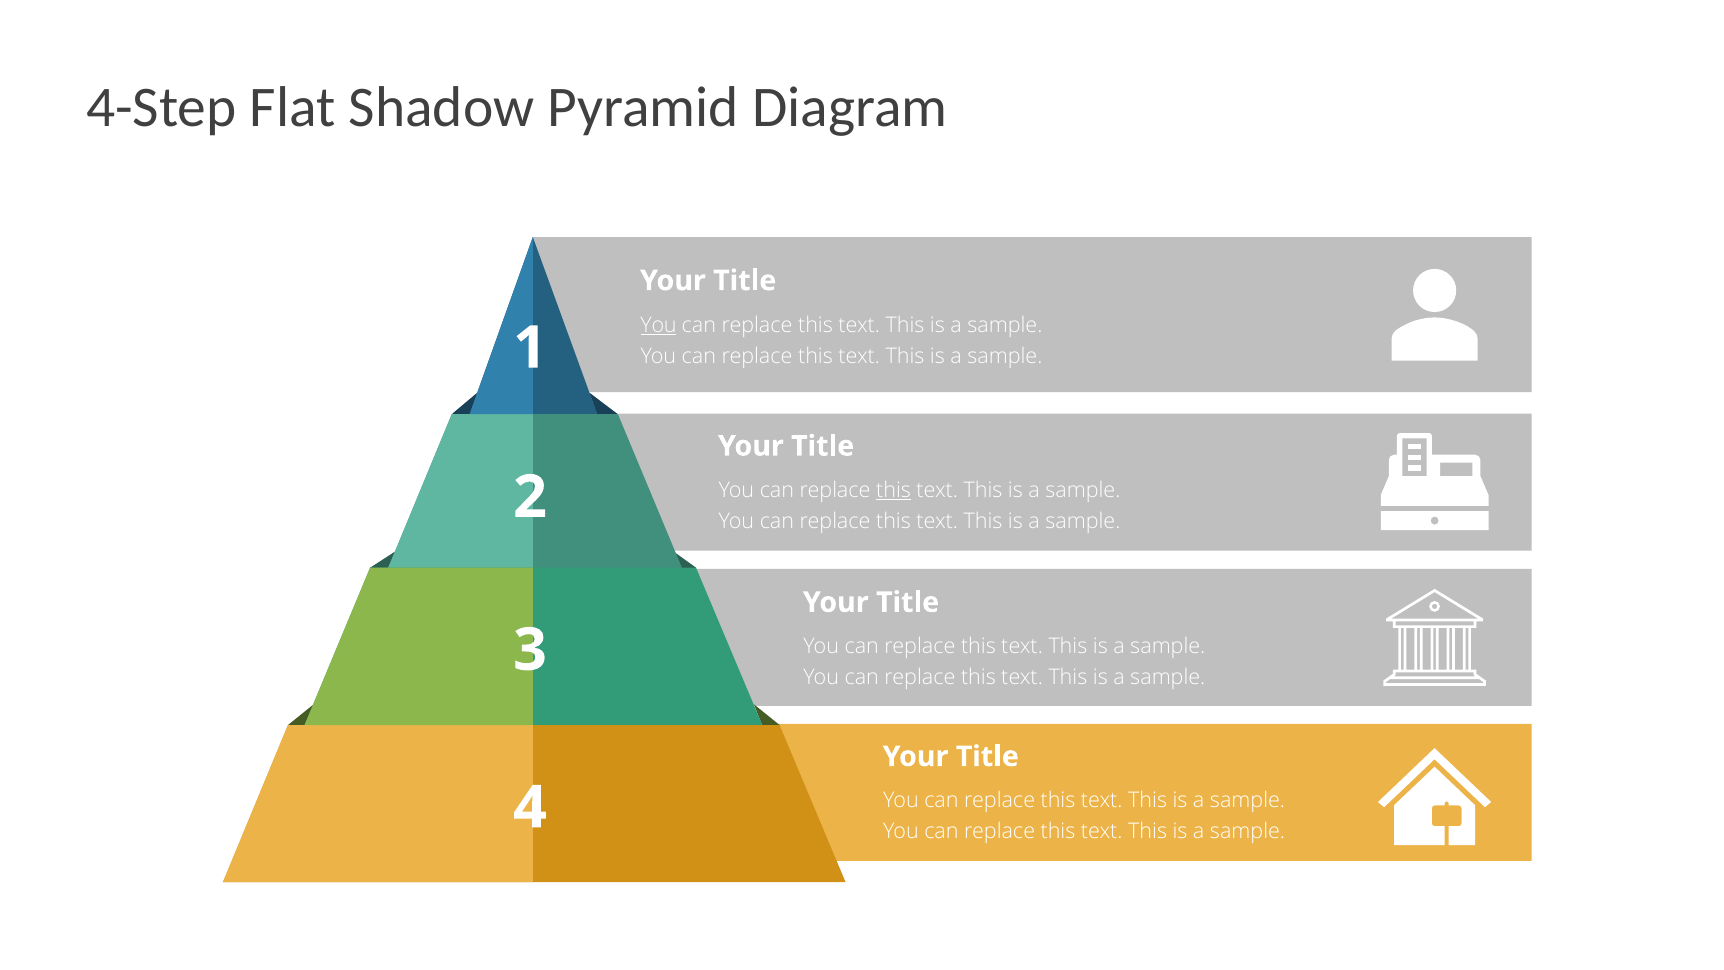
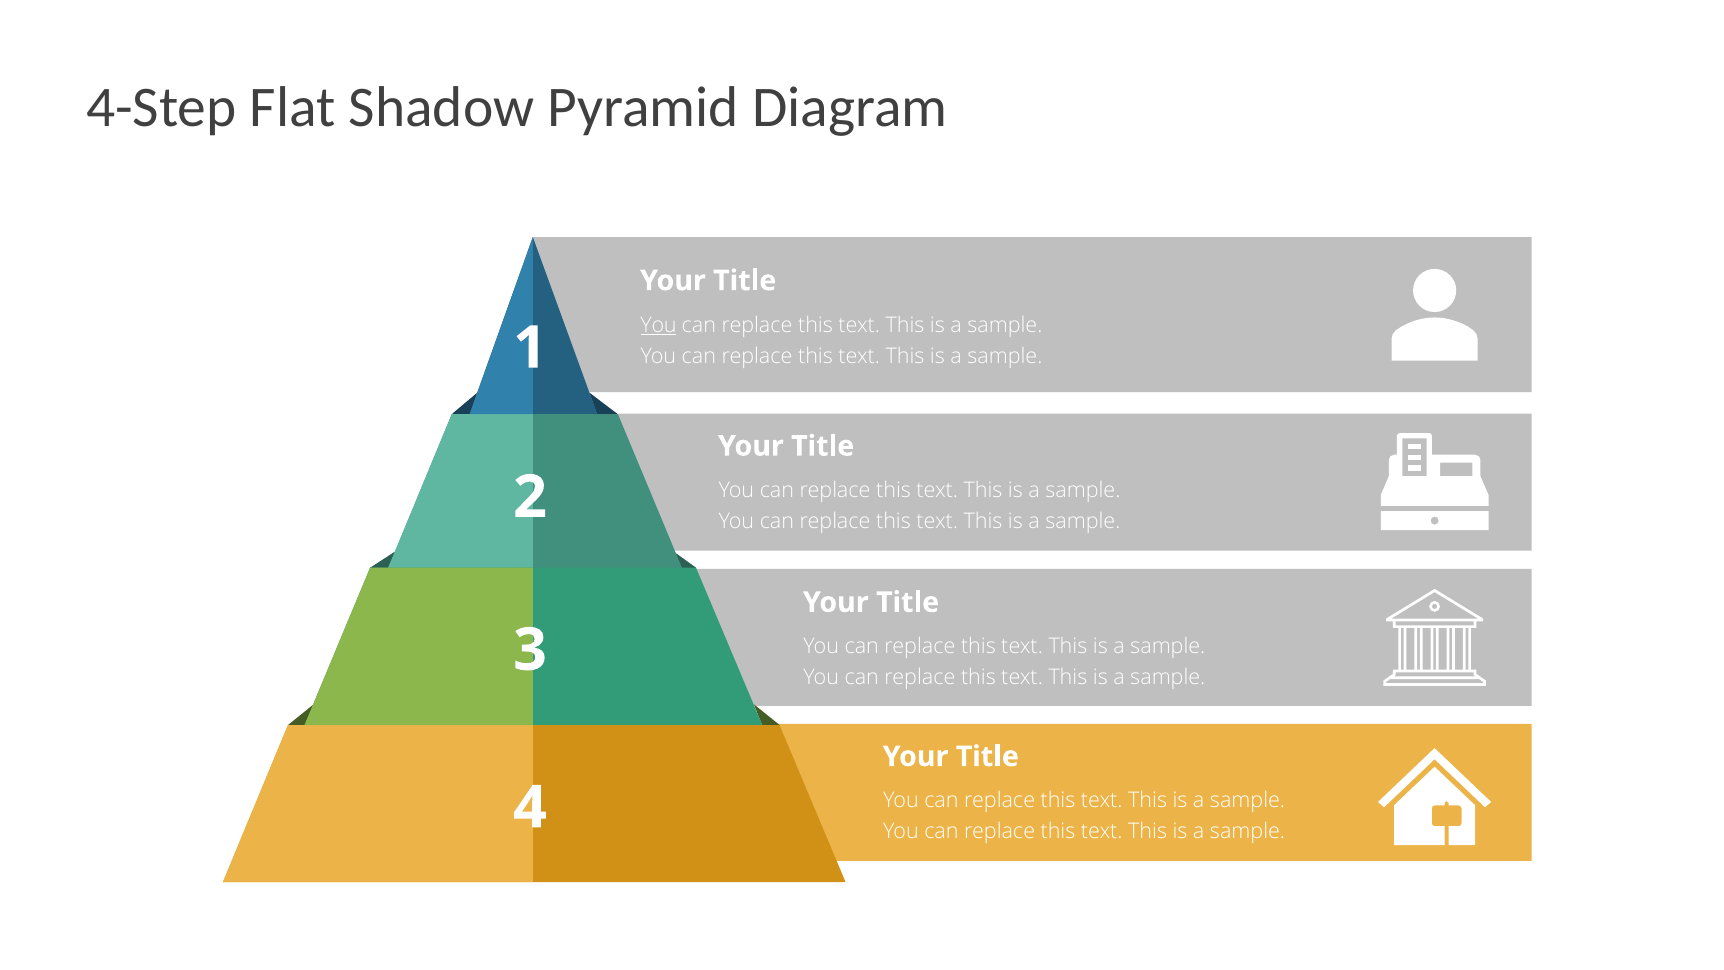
this at (894, 490) underline: present -> none
